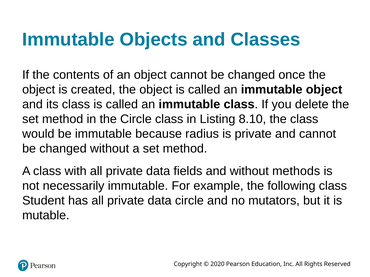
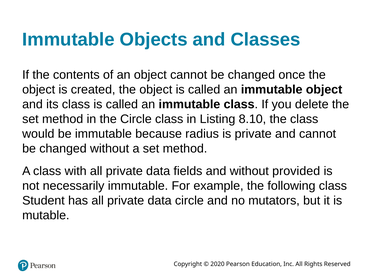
methods: methods -> provided
